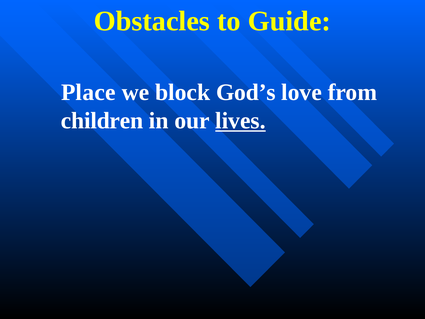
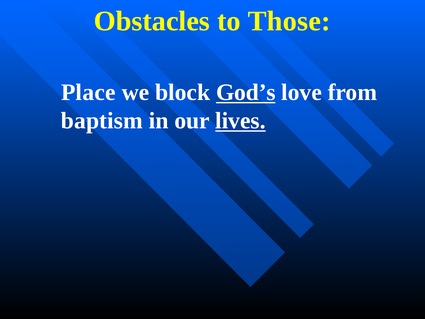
Guide: Guide -> Those
God’s underline: none -> present
children: children -> baptism
